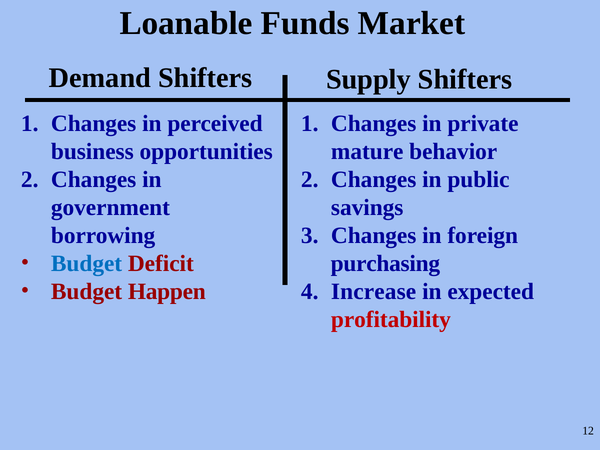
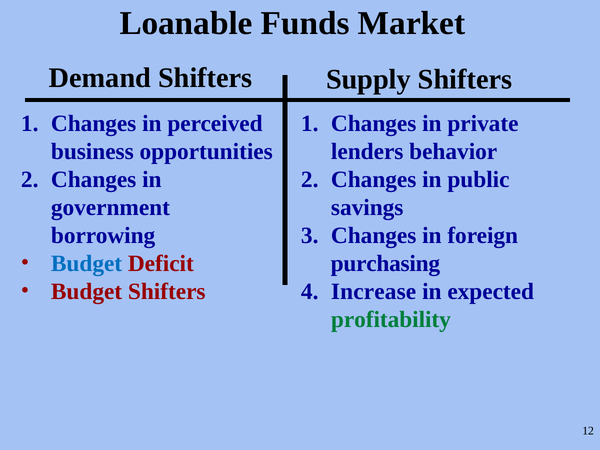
mature: mature -> lenders
Budget Happen: Happen -> Shifters
profitability colour: red -> green
